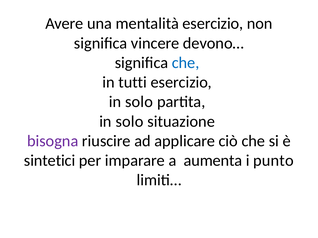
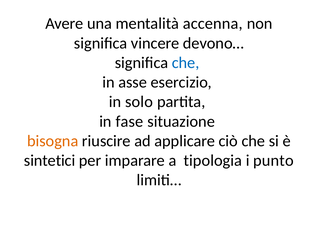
mentalità esercizio: esercizio -> accenna
tutti: tutti -> asse
solo at (129, 122): solo -> fase
bisogna colour: purple -> orange
aumenta: aumenta -> tipologia
